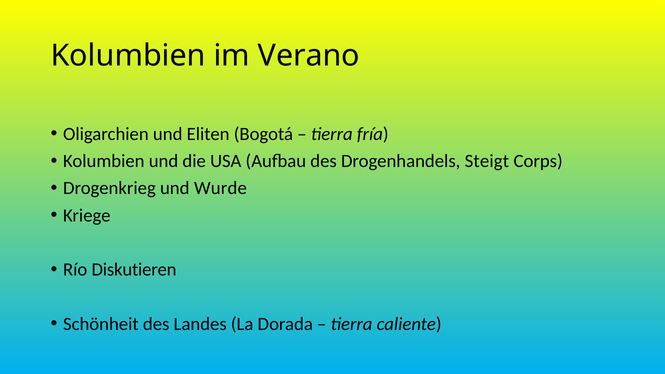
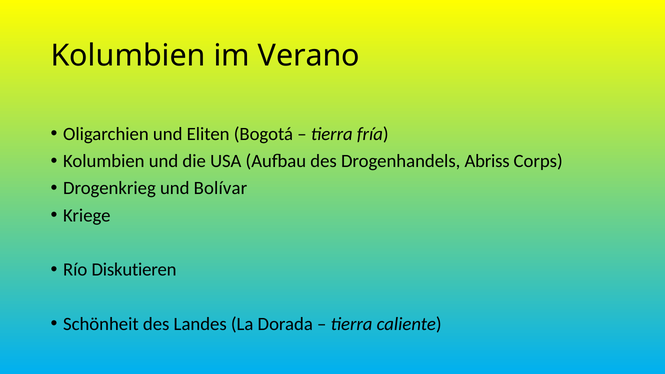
Steigt: Steigt -> Abriss
Wurde: Wurde -> Bolívar
